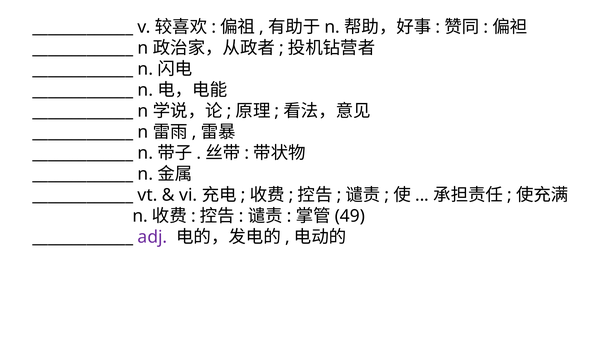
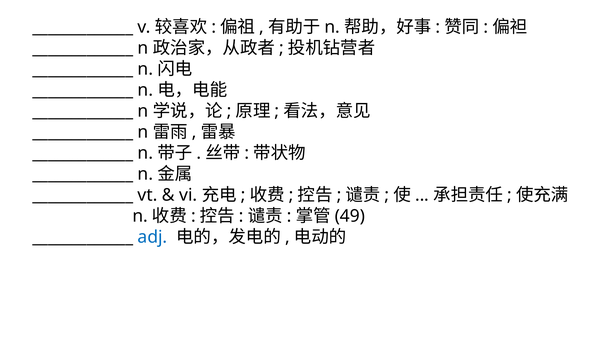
adj colour: purple -> blue
